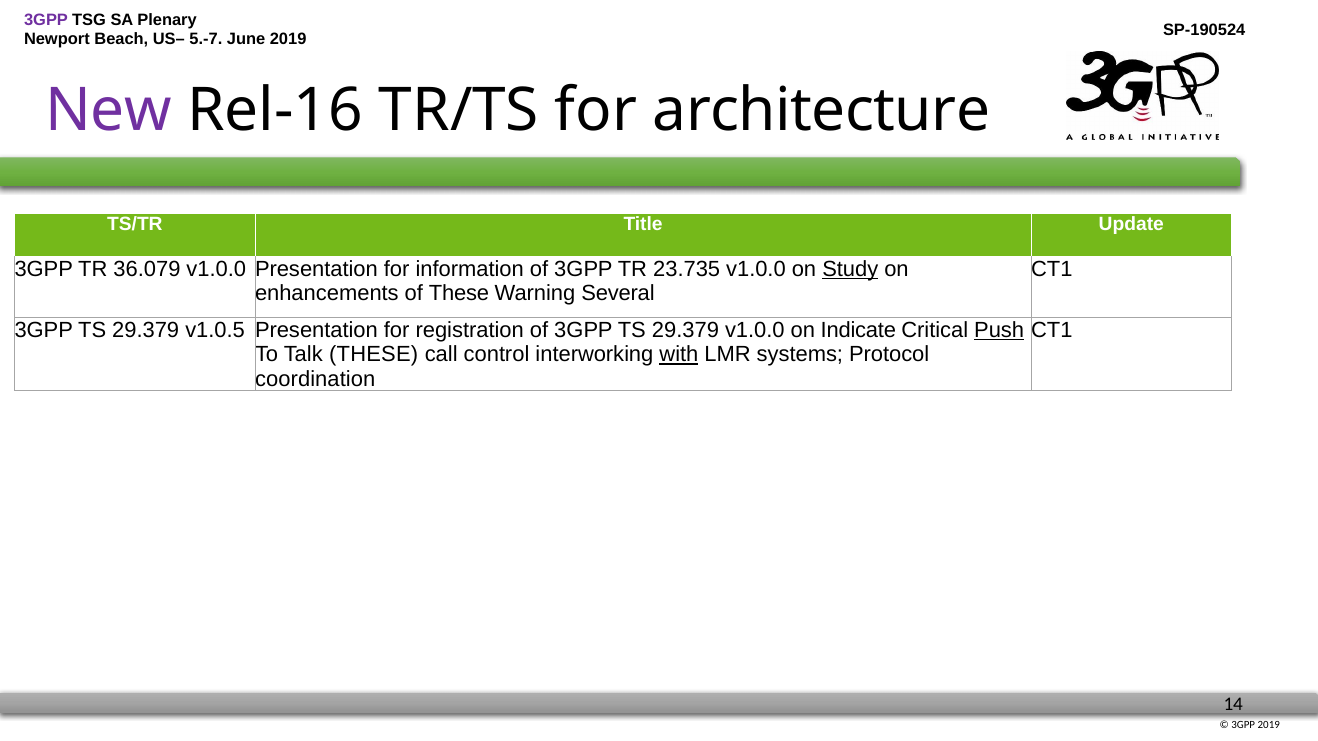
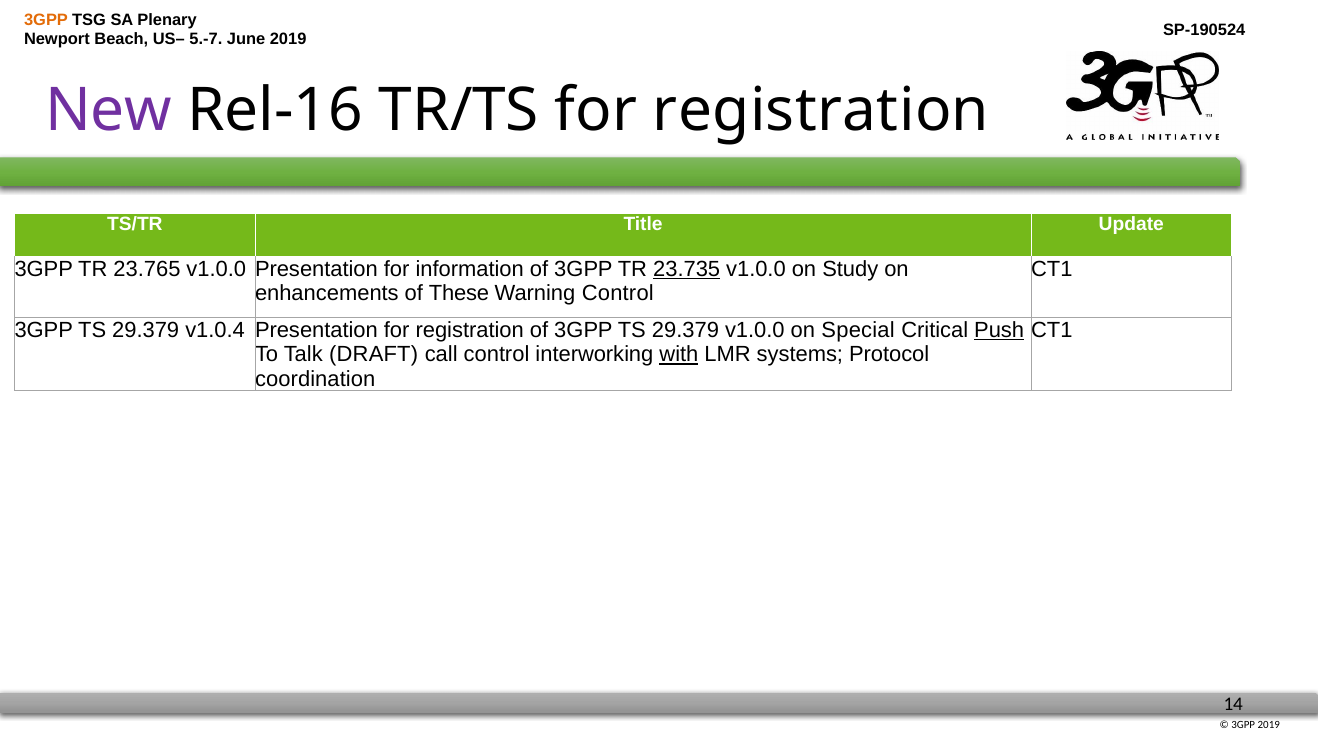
3GPP at (46, 20) colour: purple -> orange
TR/TS for architecture: architecture -> registration
36.079: 36.079 -> 23.765
23.735 underline: none -> present
Study underline: present -> none
Warning Several: Several -> Control
v1.0.5: v1.0.5 -> v1.0.4
Indicate: Indicate -> Special
Talk THESE: THESE -> DRAFT
